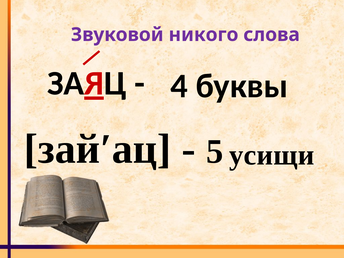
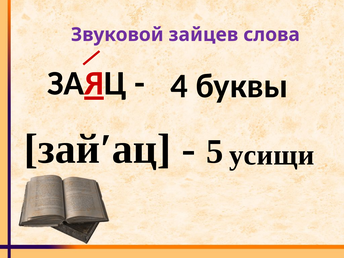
никого: никого -> зайцев
